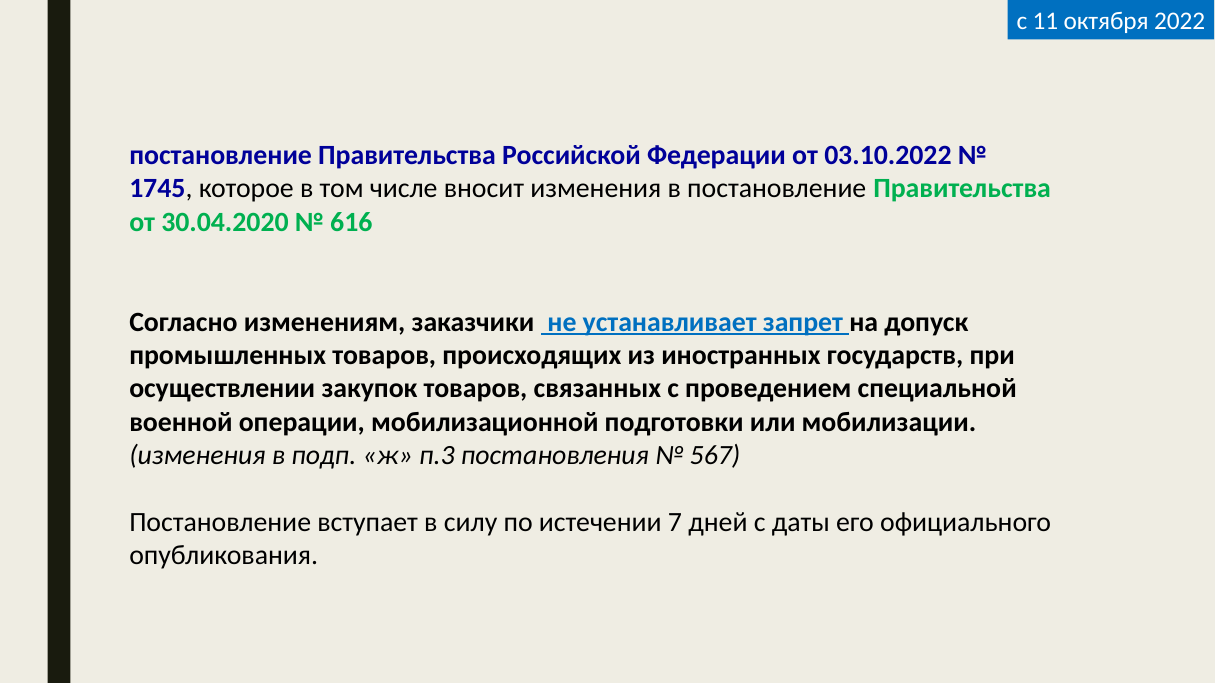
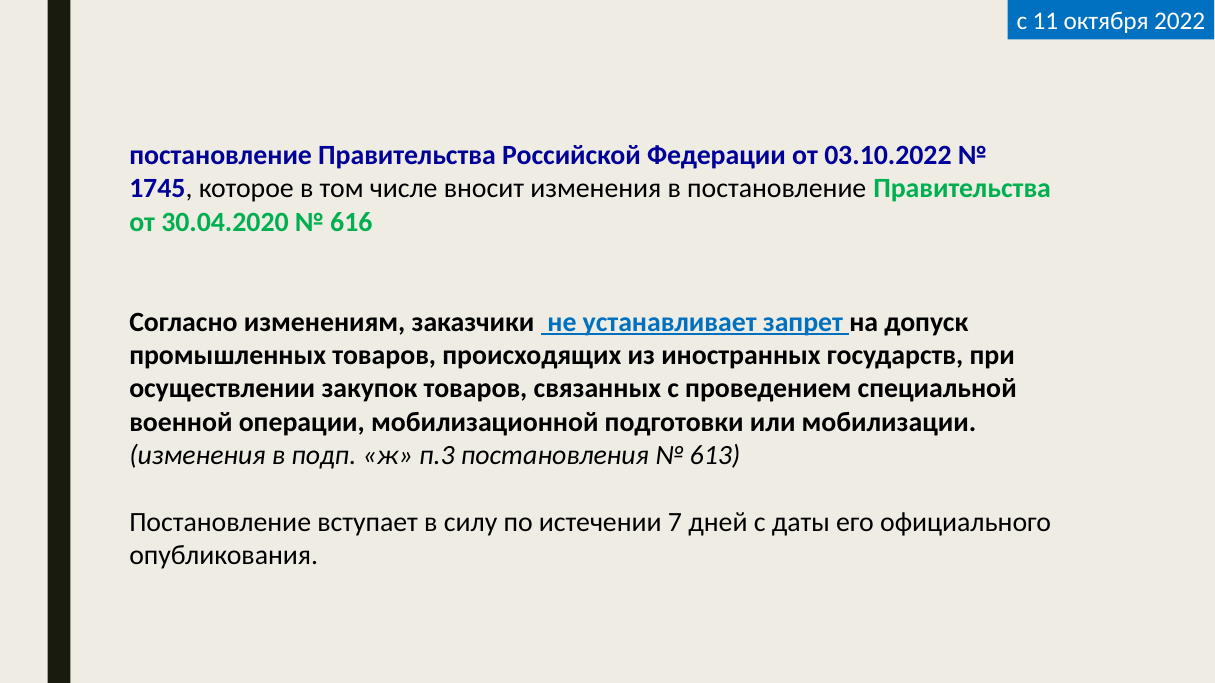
567: 567 -> 613
